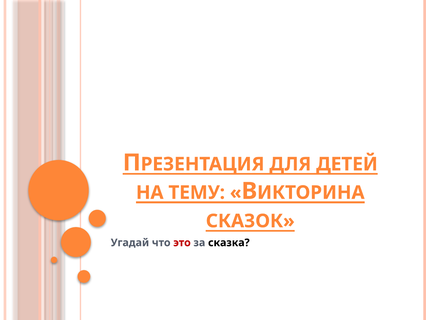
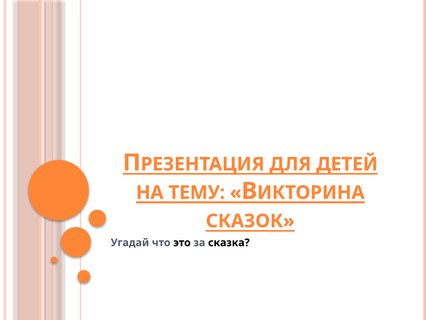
это colour: red -> black
